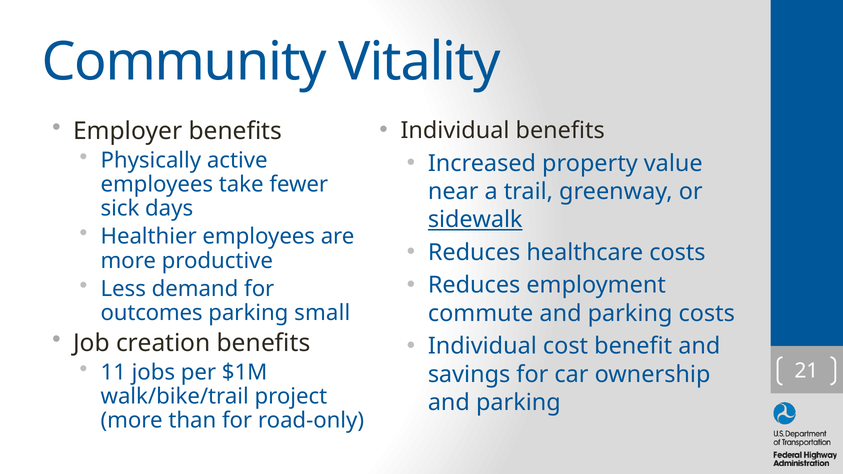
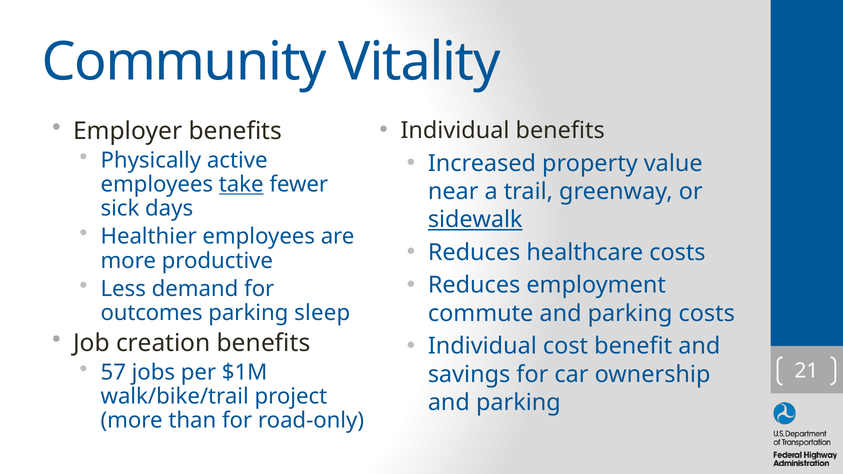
take underline: none -> present
small: small -> sleep
11: 11 -> 57
